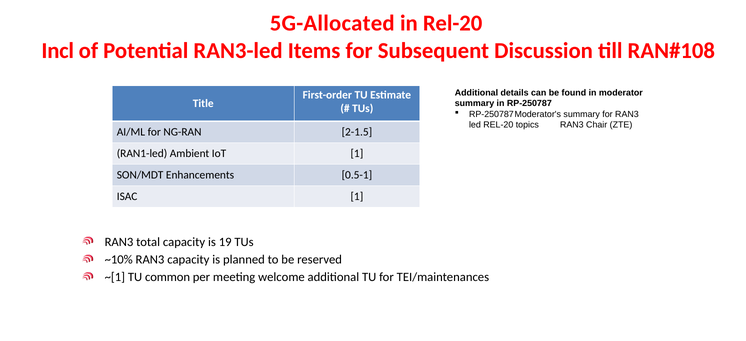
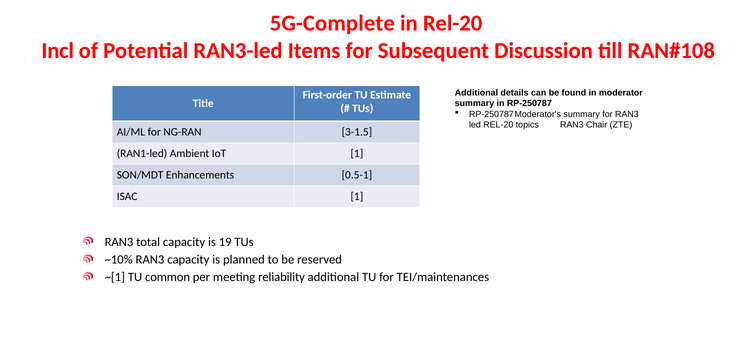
5G-Allocated: 5G-Allocated -> 5G-Complete
2-1.5: 2-1.5 -> 3-1.5
welcome: welcome -> reliability
